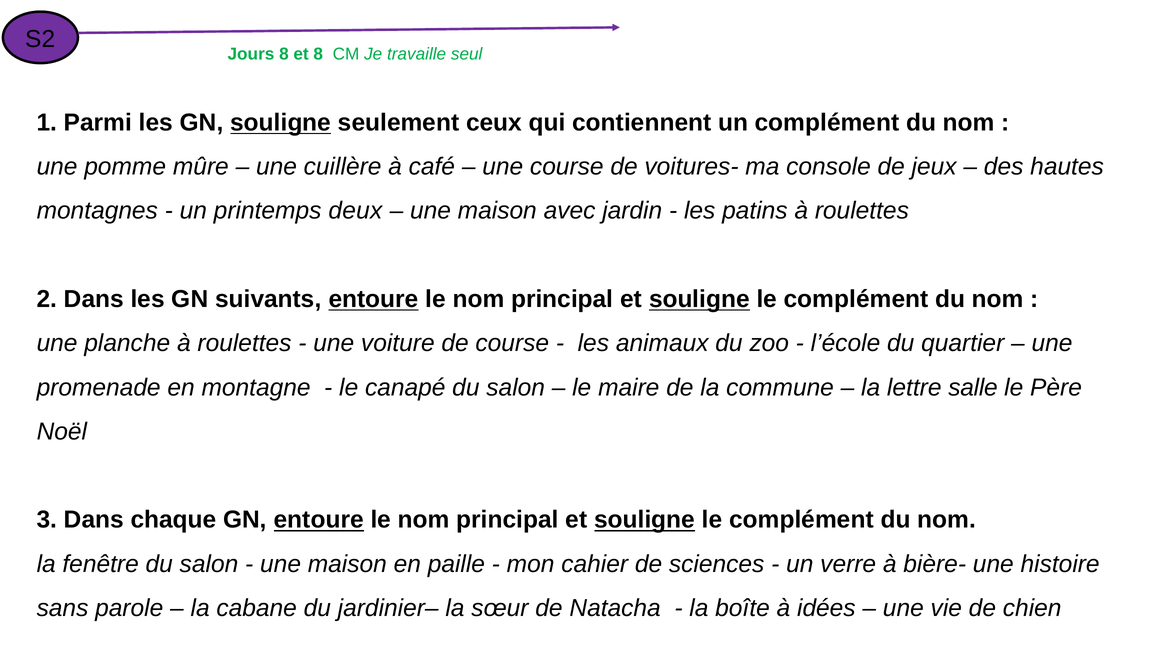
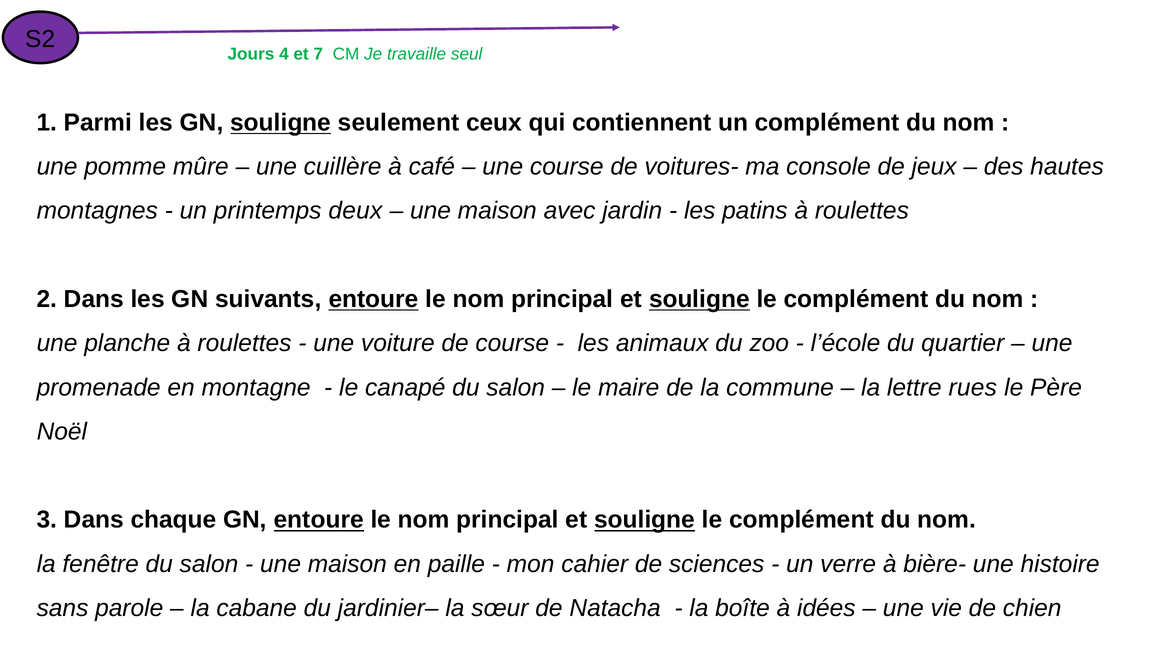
Jours 8: 8 -> 4
et 8: 8 -> 7
salle: salle -> rues
